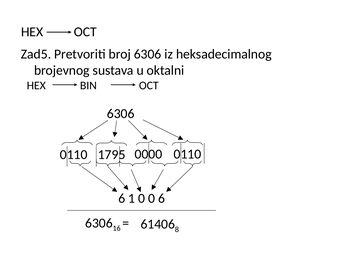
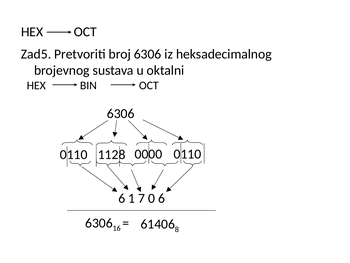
1795: 1795 -> 1128
1 0: 0 -> 7
